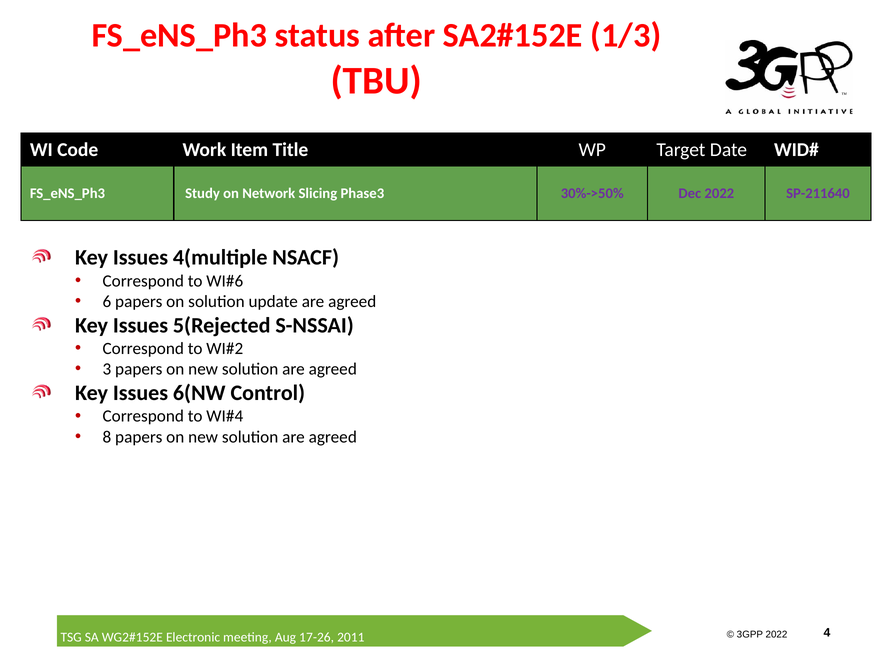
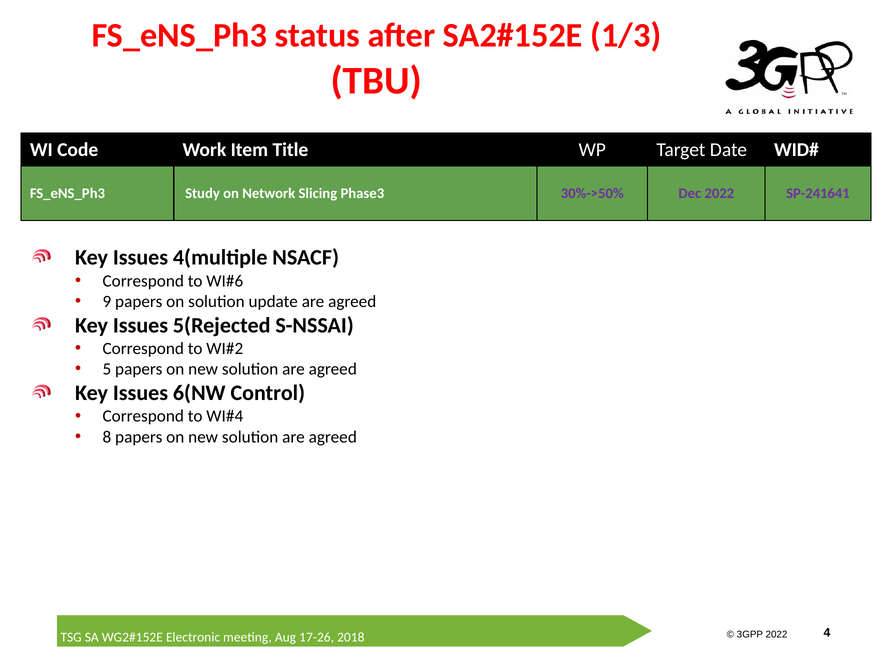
SP-211640: SP-211640 -> SP-241641
6: 6 -> 9
3: 3 -> 5
2011: 2011 -> 2018
